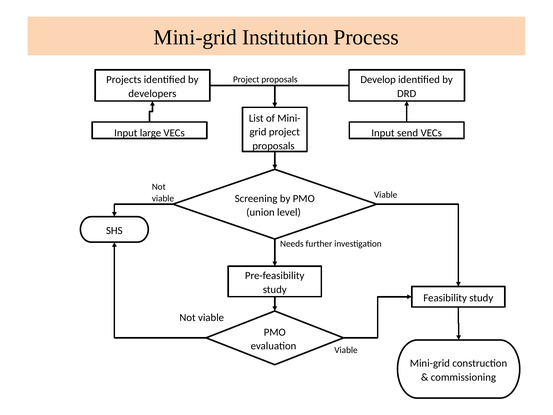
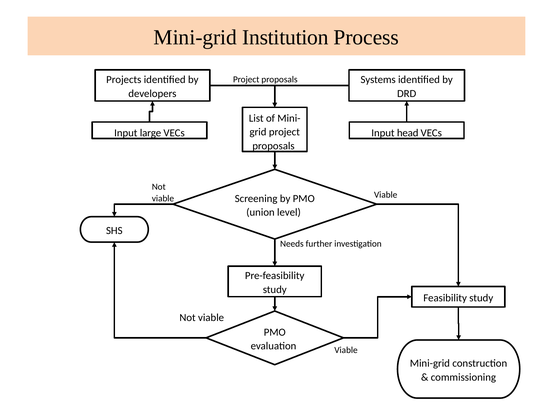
Develop: Develop -> Systems
send: send -> head
